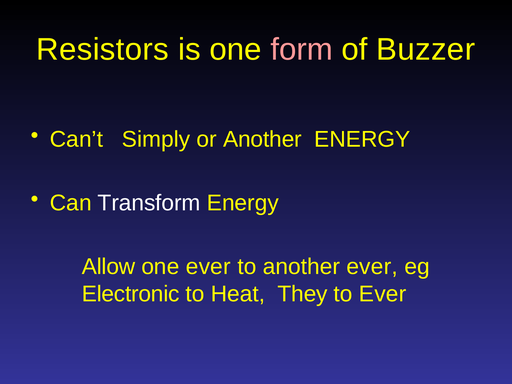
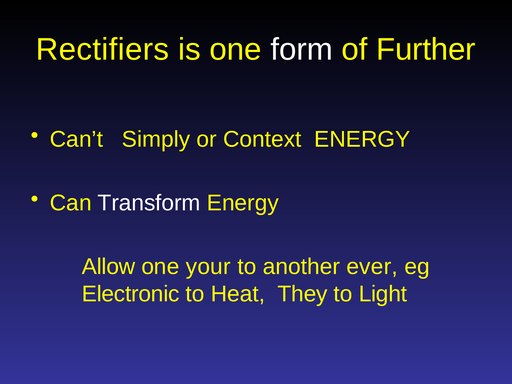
Resistors: Resistors -> Rectifiers
form colour: pink -> white
Buzzer: Buzzer -> Further
or Another: Another -> Context
one ever: ever -> your
to Ever: Ever -> Light
